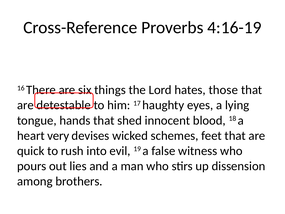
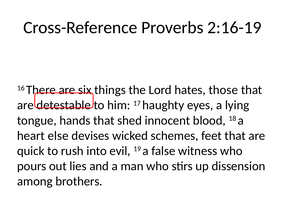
4:16-19: 4:16-19 -> 2:16-19
very: very -> else
